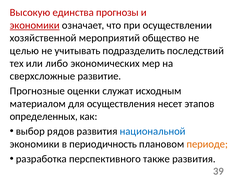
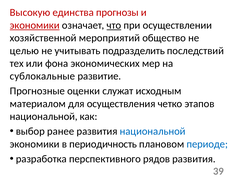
что underline: none -> present
либо: либо -> фона
сверхсложные: сверхсложные -> сублокальные
несет: несет -> четко
определенных at (44, 116): определенных -> национальной
рядов: рядов -> ранее
периоде colour: orange -> blue
также: также -> рядов
